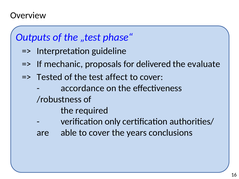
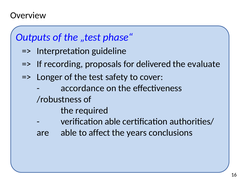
mechanic: mechanic -> recording
Tested: Tested -> Longer
affect: affect -> safety
verification only: only -> able
able to cover: cover -> affect
